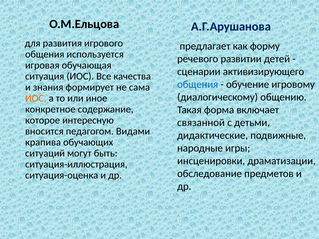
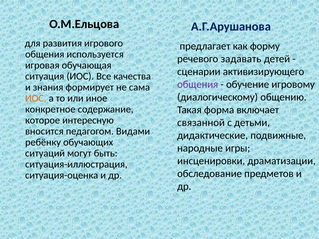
развитии: развитии -> задавать
общения at (198, 84) colour: blue -> purple
крапива: крапива -> ребёнку
